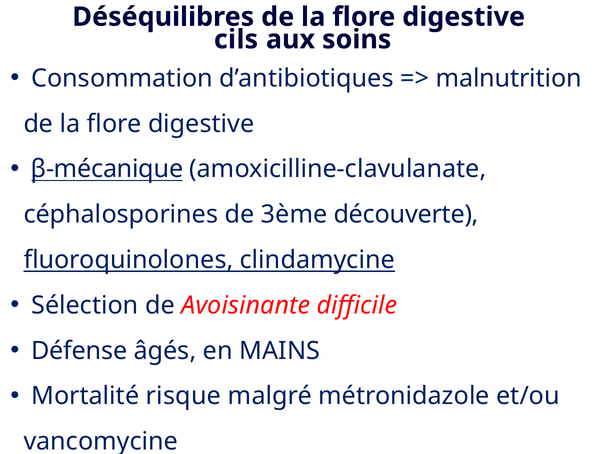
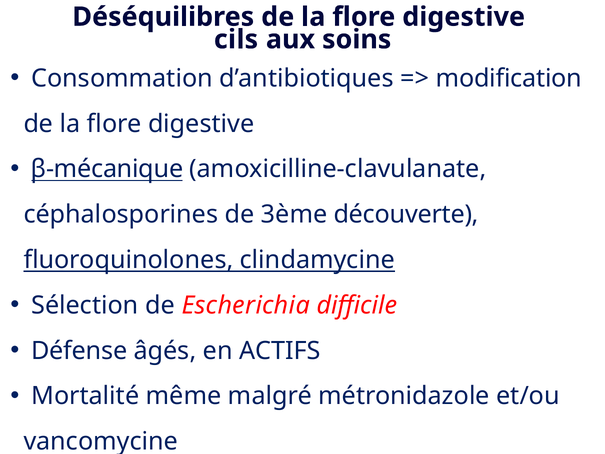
malnutrition: malnutrition -> modification
Avoisinante: Avoisinante -> Escherichia
MAINS: MAINS -> ACTIFS
risque: risque -> même
